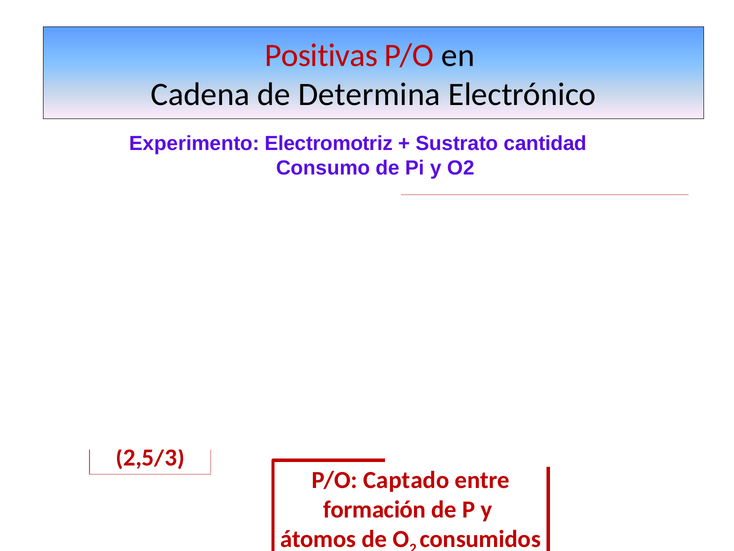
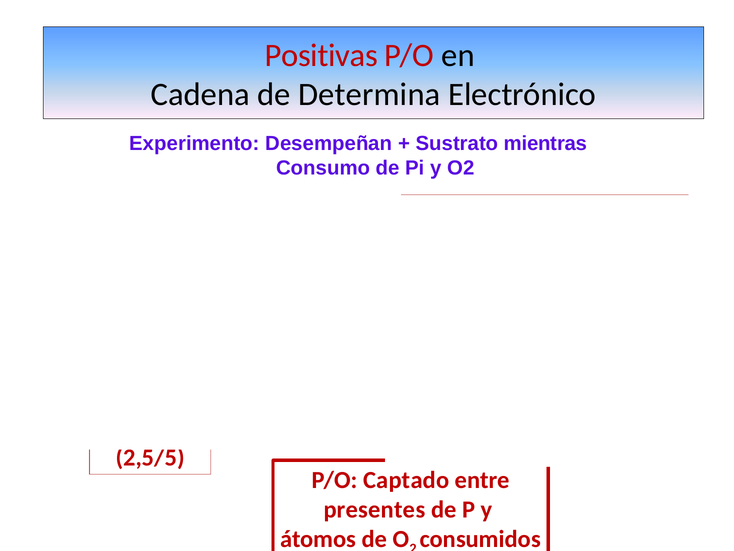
Electromotriz: Electromotriz -> Desempeñan
cantidad: cantidad -> mientras
2,5/3: 2,5/3 -> 2,5/5
formación: formación -> presentes
